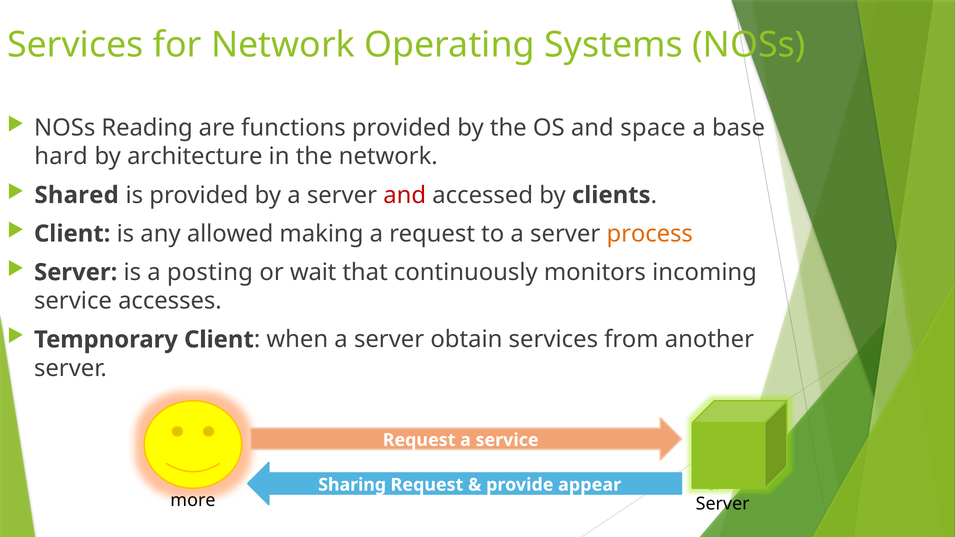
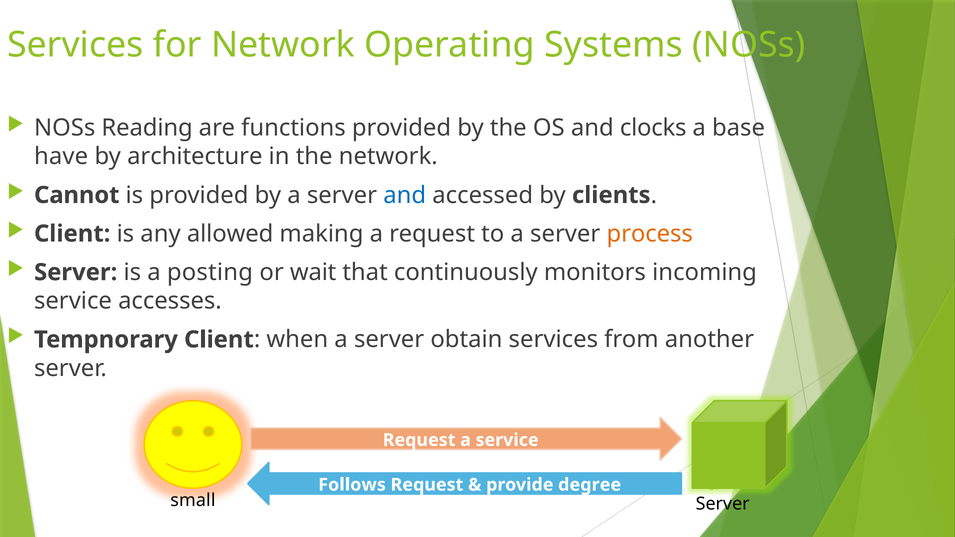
space: space -> clocks
hard: hard -> have
Shared: Shared -> Cannot
and at (405, 195) colour: red -> blue
Sharing: Sharing -> Follows
appear: appear -> degree
more: more -> small
